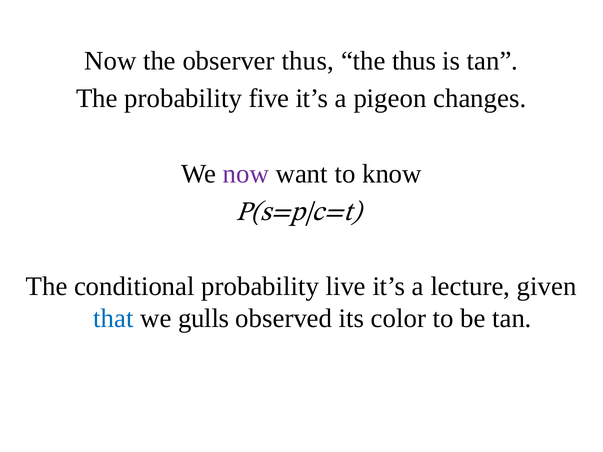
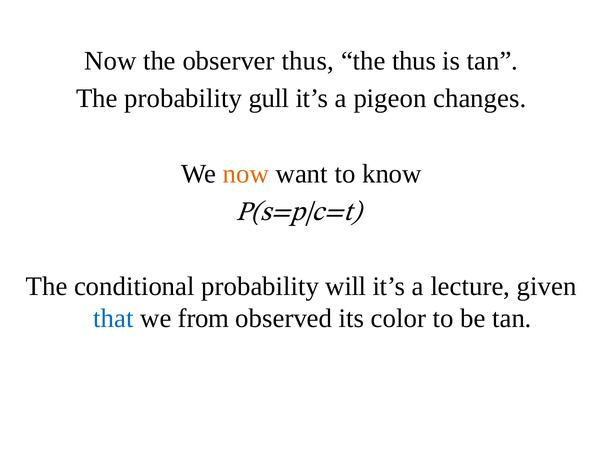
five: five -> gull
now at (246, 174) colour: purple -> orange
live: live -> will
gulls: gulls -> from
